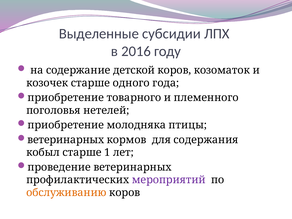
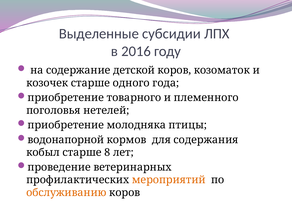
ветеринарных at (66, 140): ветеринарных -> водонапорной
1: 1 -> 8
мероприятий colour: purple -> orange
